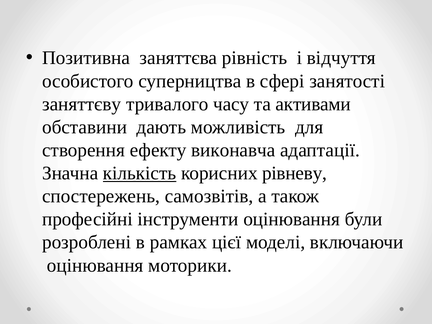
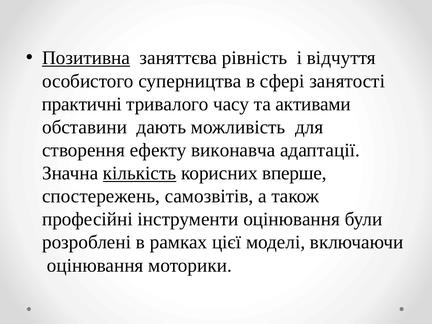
Позитивна underline: none -> present
заняттєву: заняттєву -> практичні
рівневу: рівневу -> вперше
